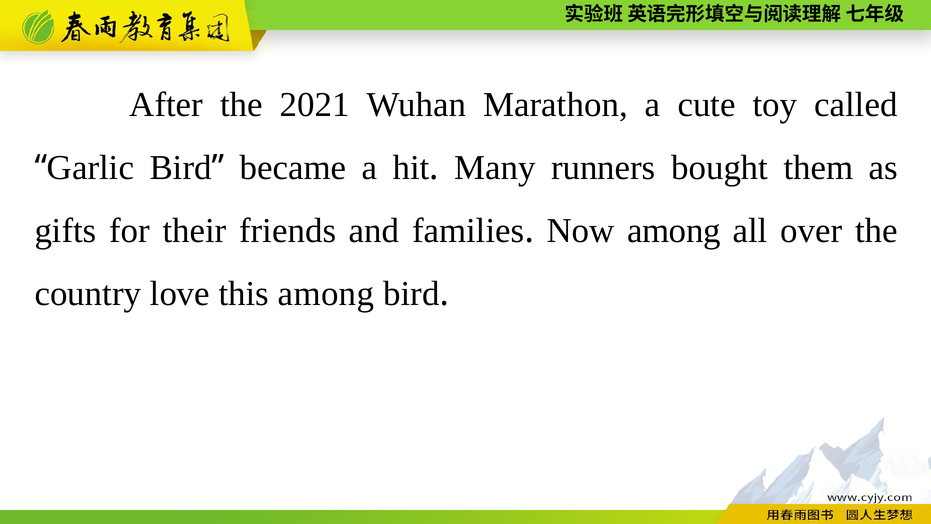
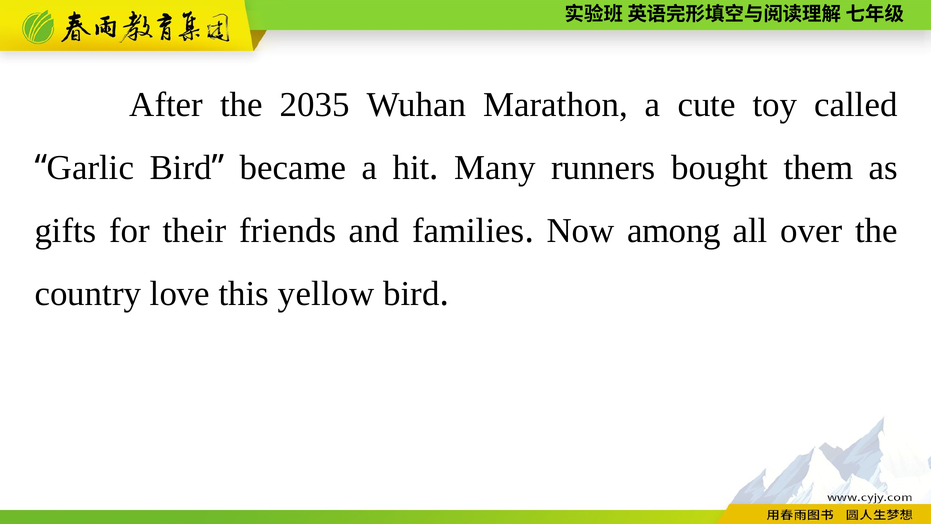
2021: 2021 -> 2035
this among: among -> yellow
